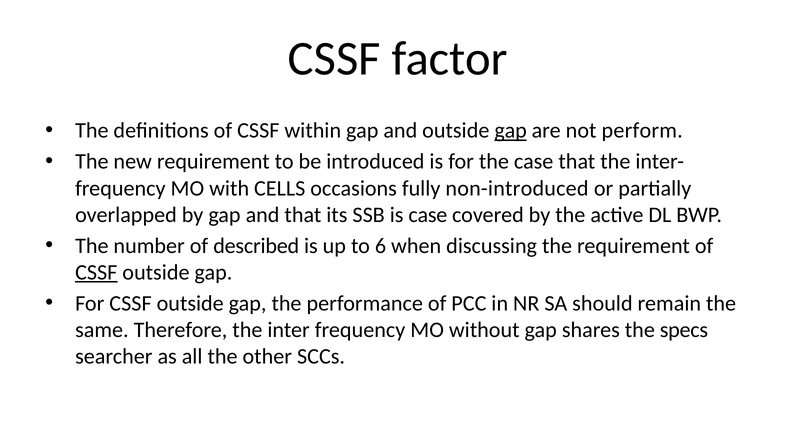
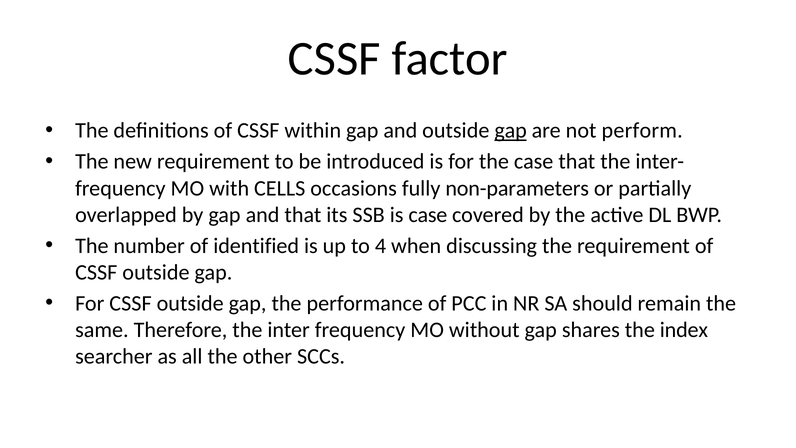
non-introduced: non-introduced -> non-parameters
described: described -> identified
6: 6 -> 4
CSSF at (96, 272) underline: present -> none
specs: specs -> index
